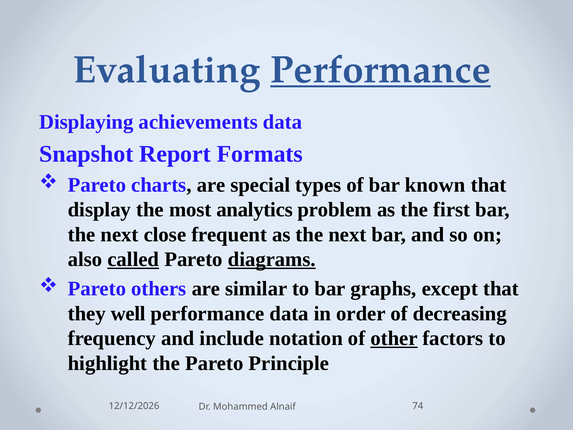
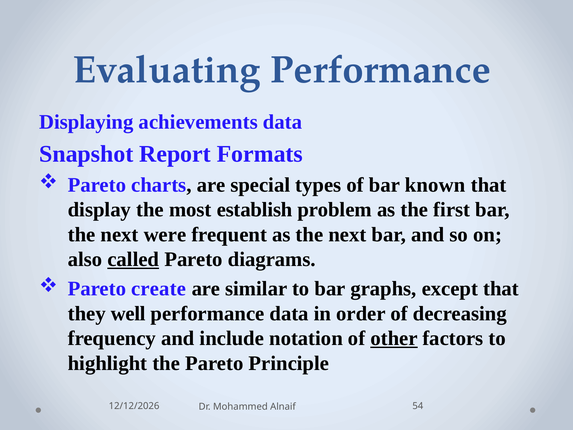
Performance at (381, 70) underline: present -> none
analytics: analytics -> establish
close: close -> were
diagrams underline: present -> none
others: others -> create
74: 74 -> 54
